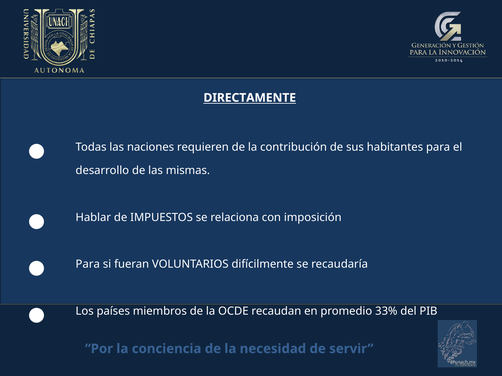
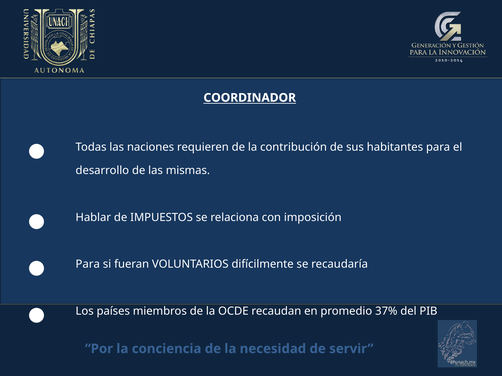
DIRECTAMENTE: DIRECTAMENTE -> COORDINADOR
33%: 33% -> 37%
